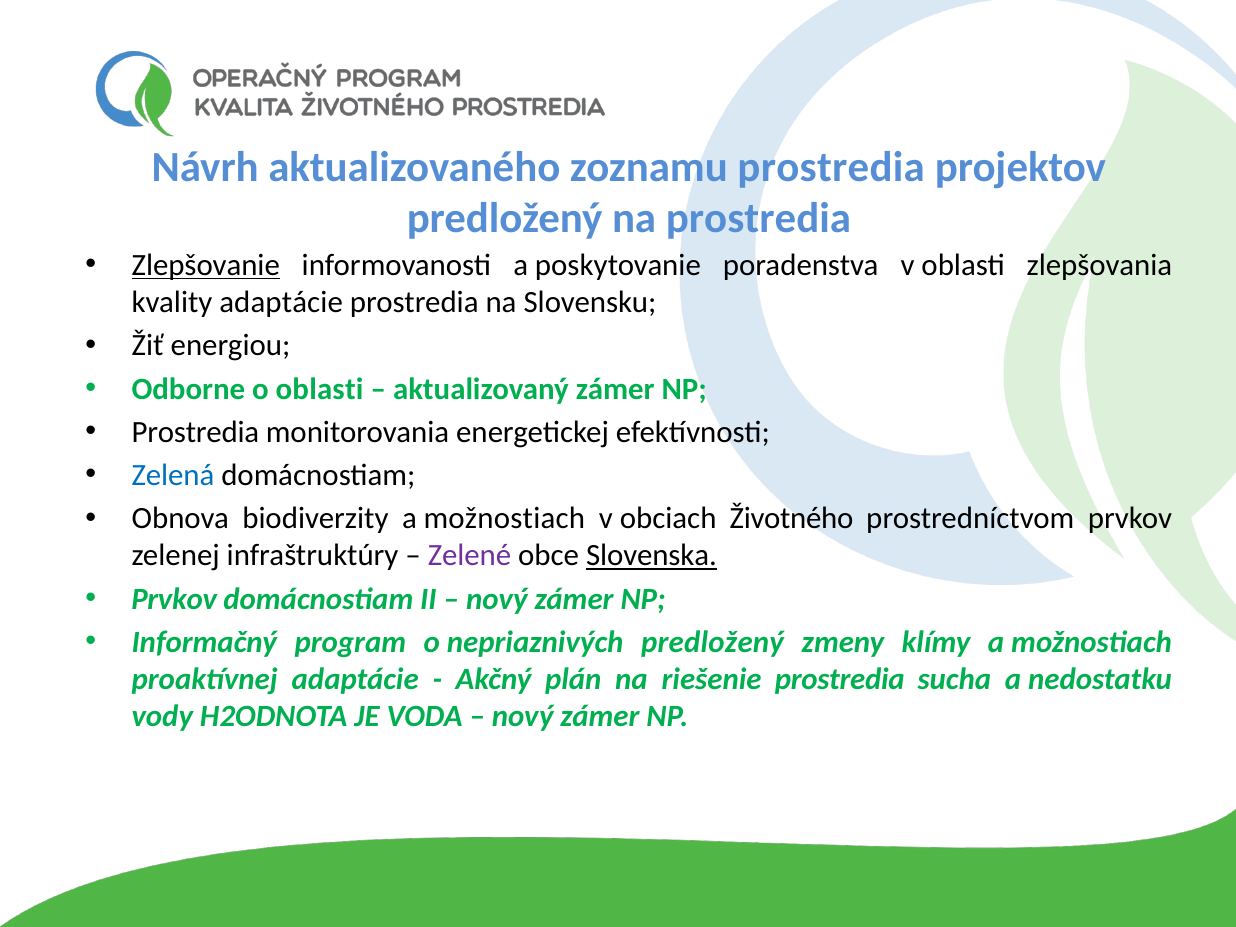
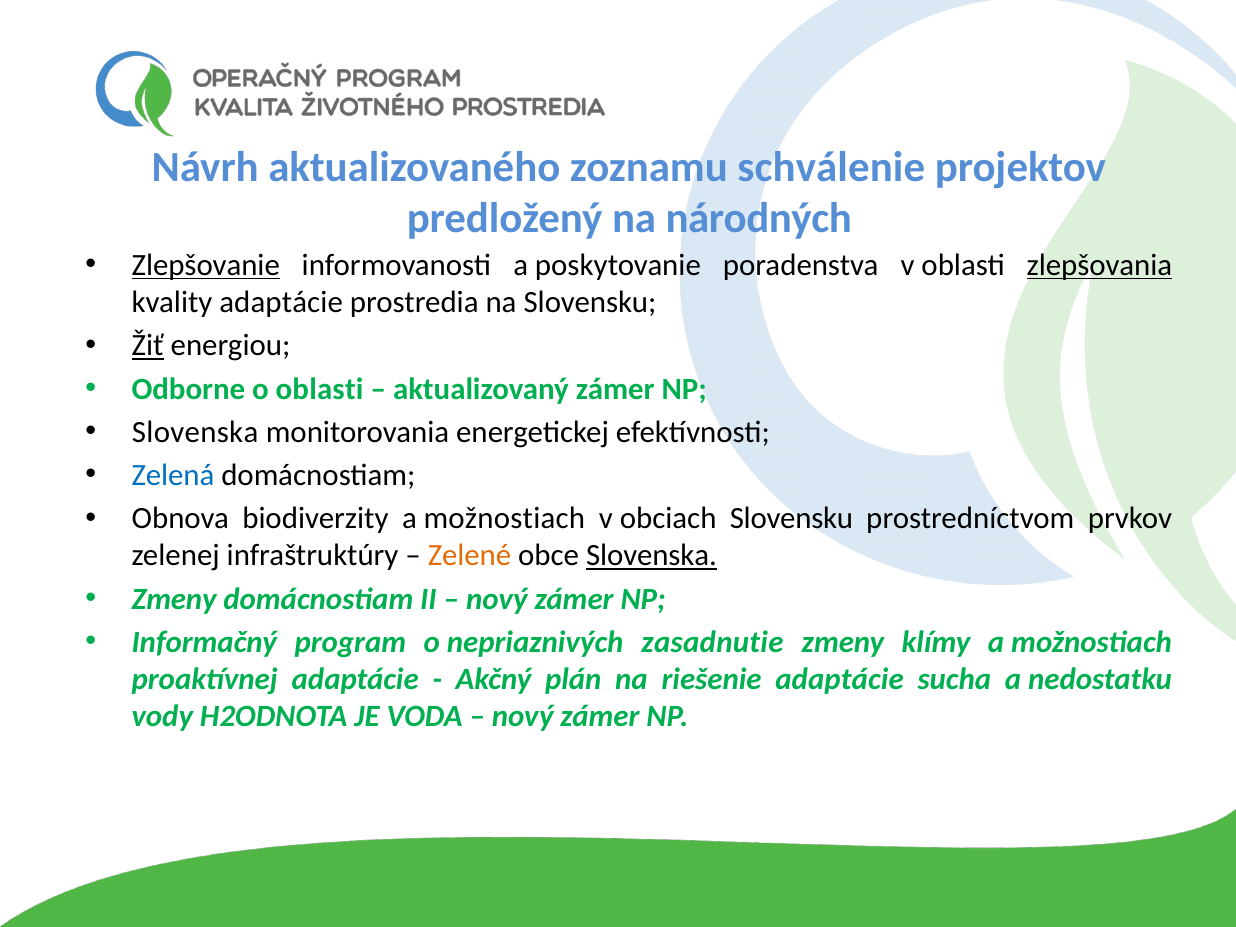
zoznamu prostredia: prostredia -> schválenie
na prostredia: prostredia -> národných
zlepšovania underline: none -> present
Žiť underline: none -> present
Prostredia at (195, 432): Prostredia -> Slovenska
obciach Životného: Životného -> Slovensku
Zelené colour: purple -> orange
Prvkov at (174, 599): Prvkov -> Zmeny
nepriaznivých predložený: predložený -> zasadnutie
riešenie prostredia: prostredia -> adaptácie
